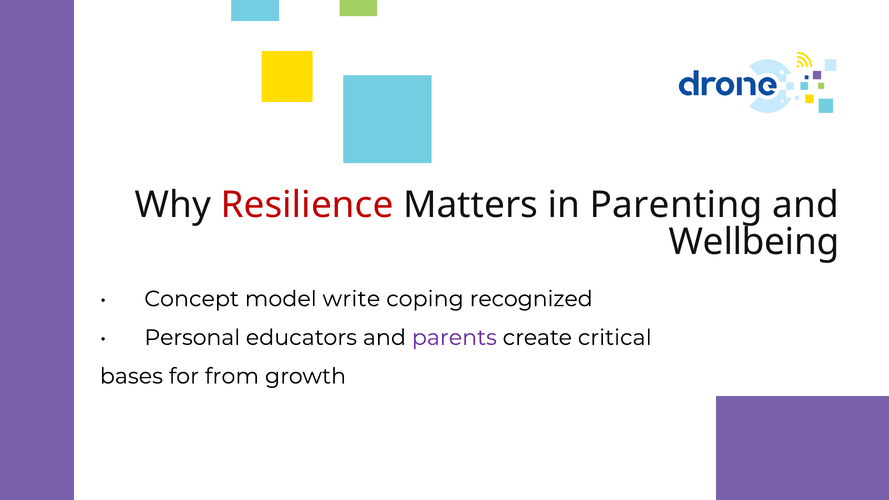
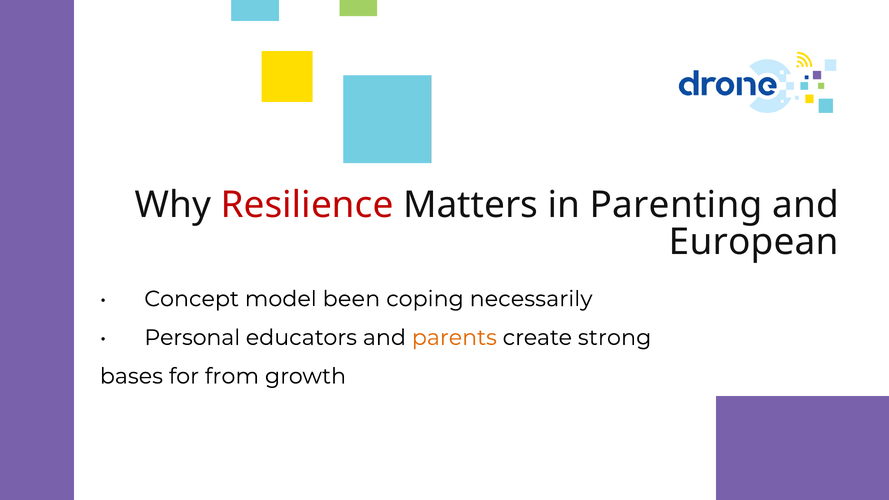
Wellbeing: Wellbeing -> European
write: write -> been
recognized: recognized -> necessarily
parents colour: purple -> orange
critical: critical -> strong
